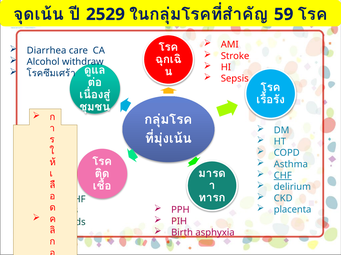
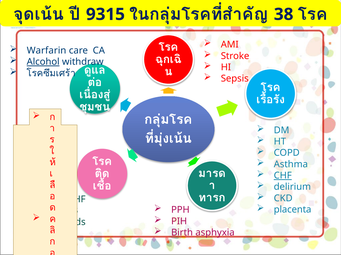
2529: 2529 -> 9315
59: 59 -> 38
Diarrhea: Diarrhea -> Warfarin
Alcohol underline: none -> present
